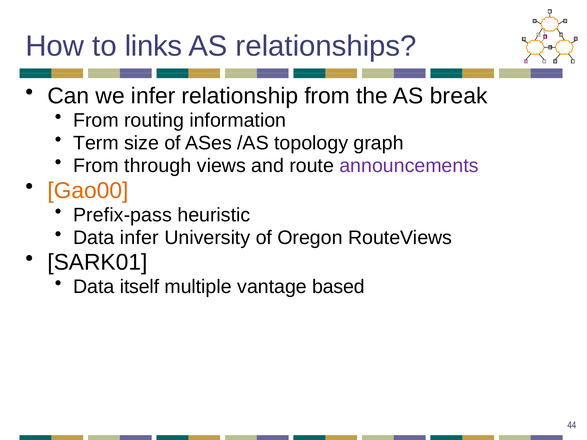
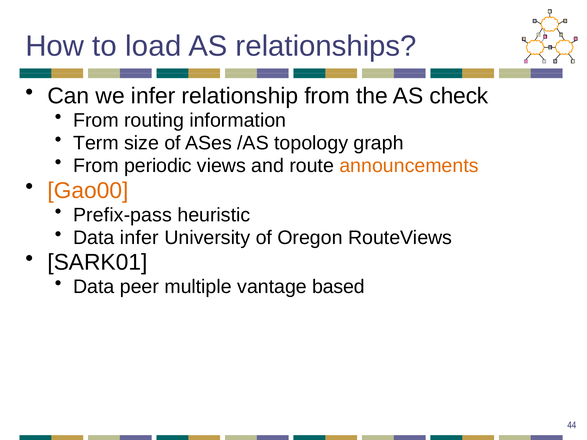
links: links -> load
break: break -> check
through: through -> periodic
announcements colour: purple -> orange
itself: itself -> peer
